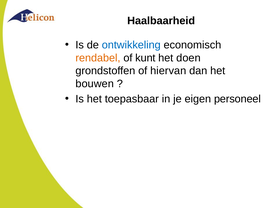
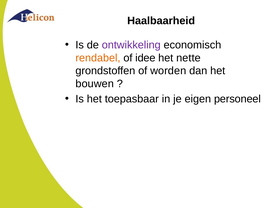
ontwikkeling colour: blue -> purple
kunt: kunt -> idee
doen: doen -> nette
hiervan: hiervan -> worden
